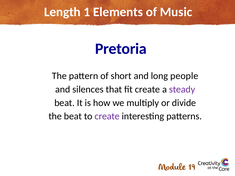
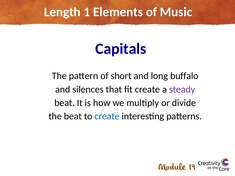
Pretoria: Pretoria -> Capitals
people: people -> buffalo
create at (107, 116) colour: purple -> blue
